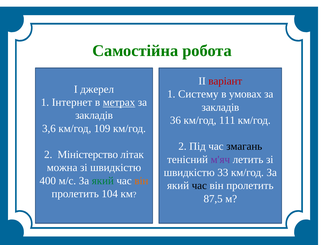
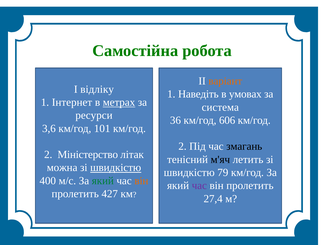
варіант colour: red -> orange
джерел: джерел -> відліку
Систему: Систему -> Наведіть
закладів at (220, 107): закладів -> система
закладів at (94, 115): закладів -> ресурси
111: 111 -> 606
109: 109 -> 101
м'яч colour: purple -> black
швидкістю at (116, 168) underline: none -> present
33: 33 -> 79
час at (199, 186) colour: black -> purple
104: 104 -> 427
87,5: 87,5 -> 27,4
